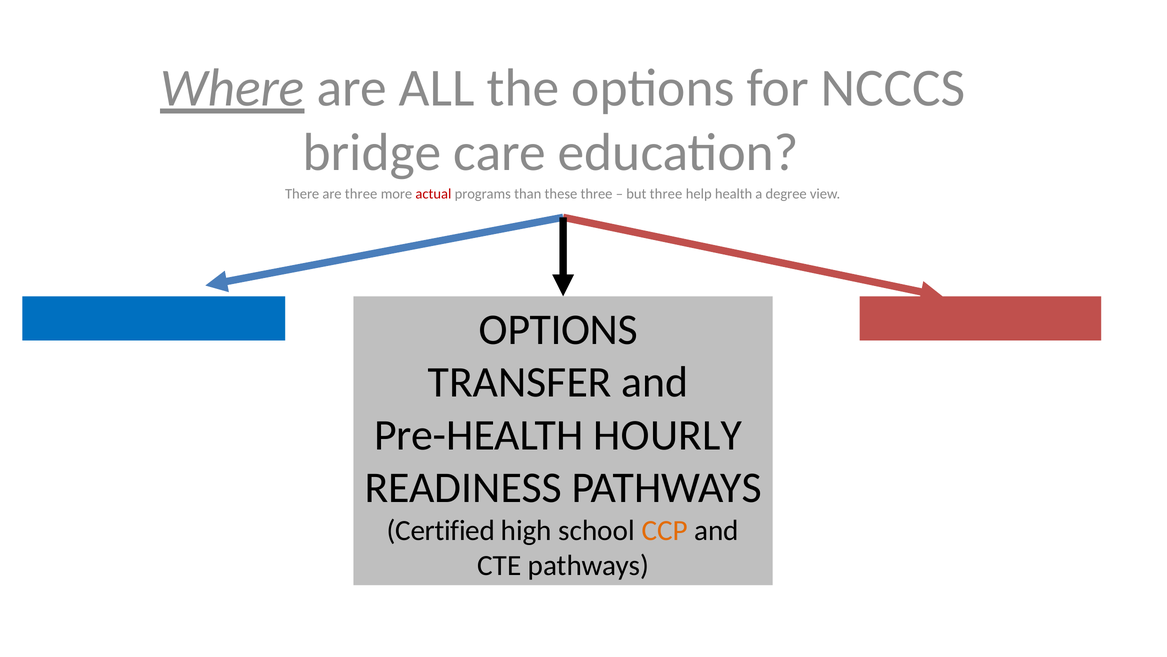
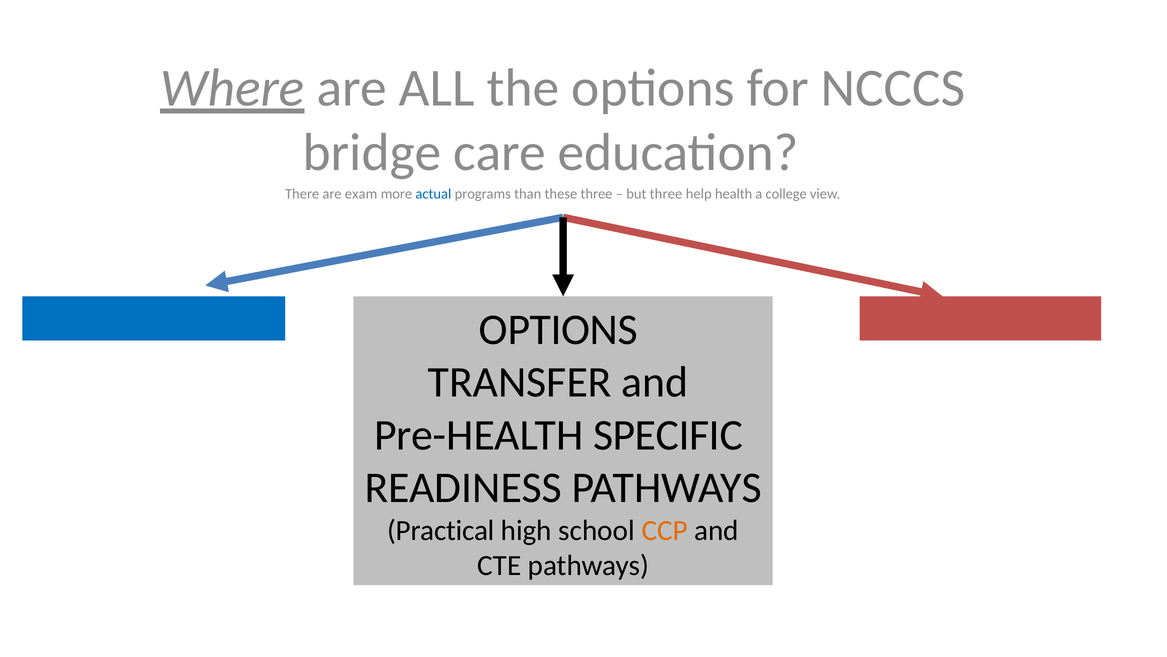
are three: three -> exam
actual colour: red -> blue
degree: degree -> college
HOURLY: HOURLY -> SPECIFIC
Certified: Certified -> Practical
